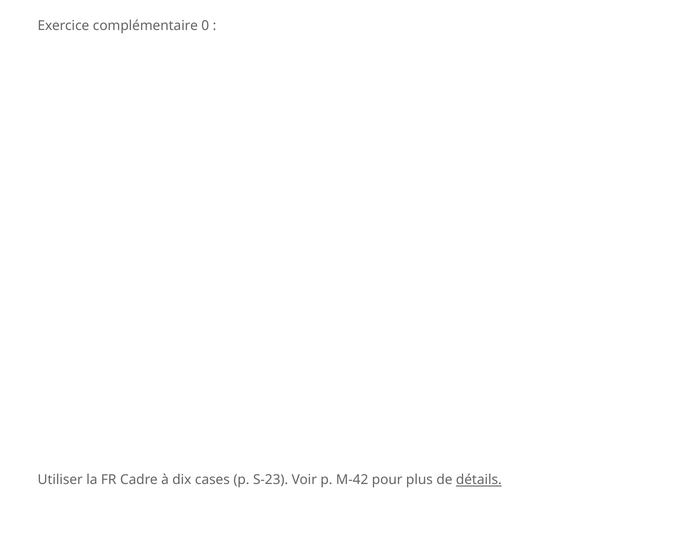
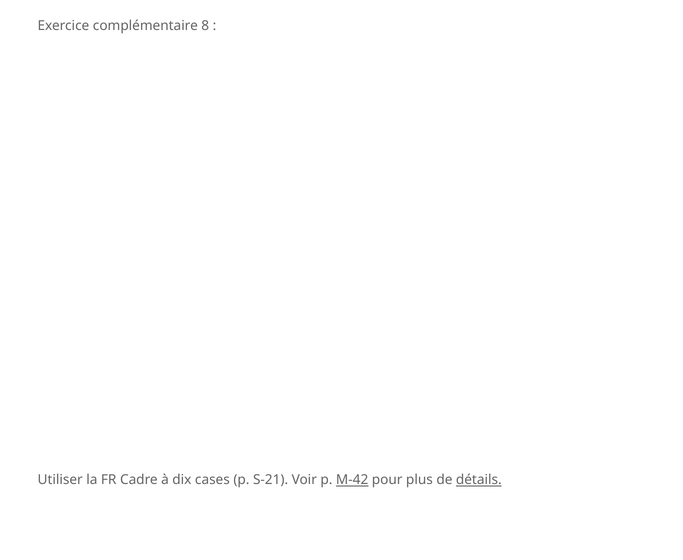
0: 0 -> 8
S-23: S-23 -> S-21
M-42 underline: none -> present
